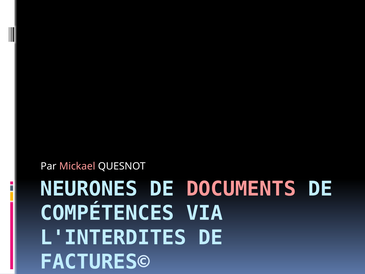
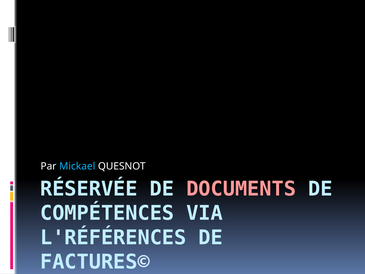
Mickael colour: pink -> light blue
NEURONES: NEURONES -> RÉSERVÉE
L'INTERDITES: L'INTERDITES -> L'RÉFÉRENCES
